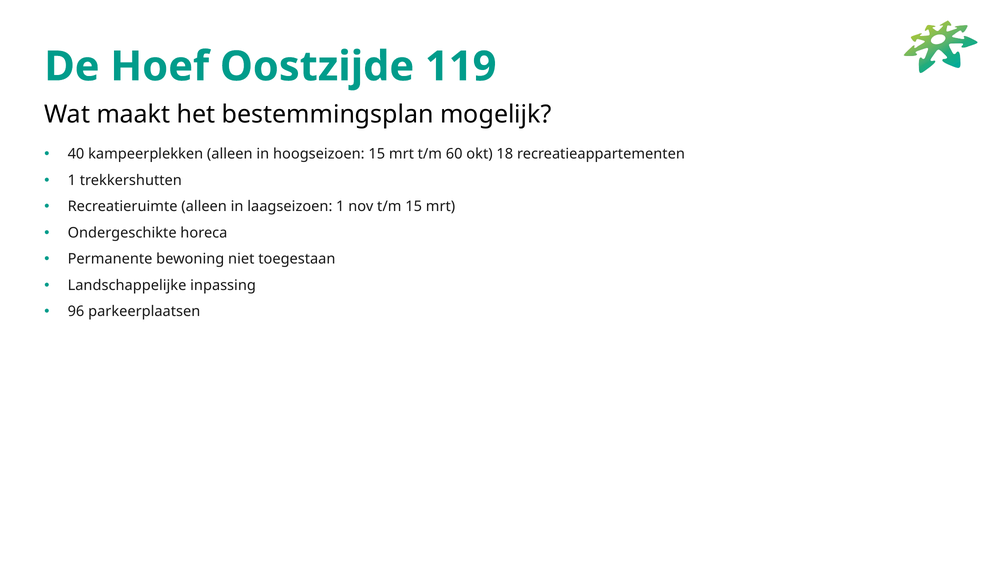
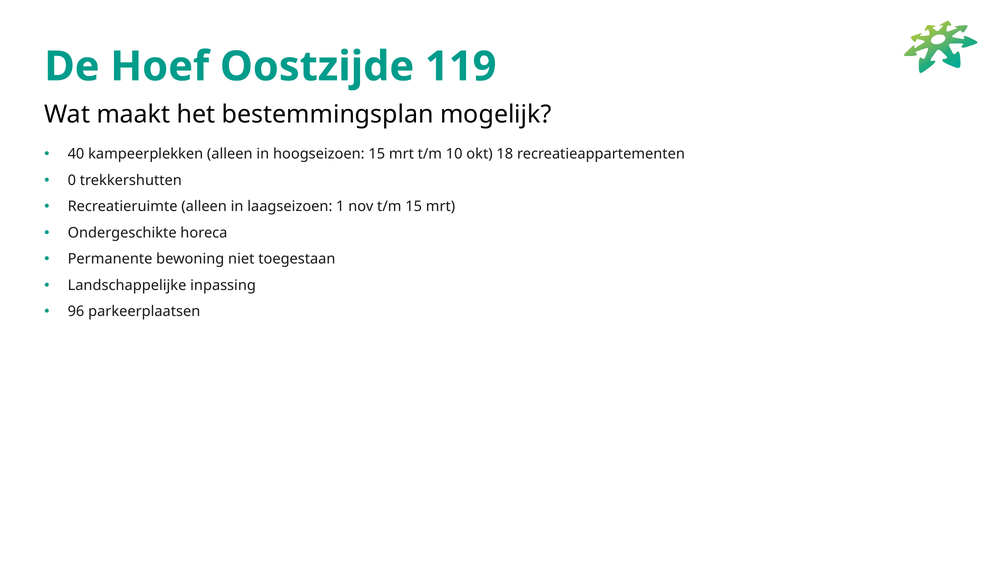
60: 60 -> 10
1 at (72, 180): 1 -> 0
